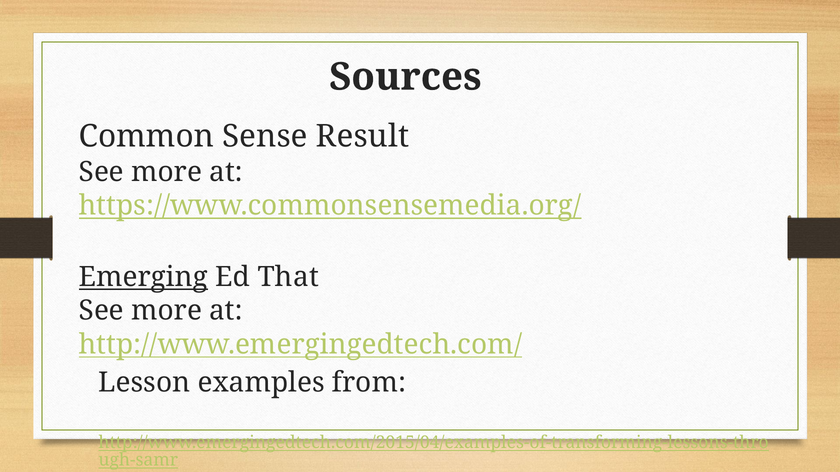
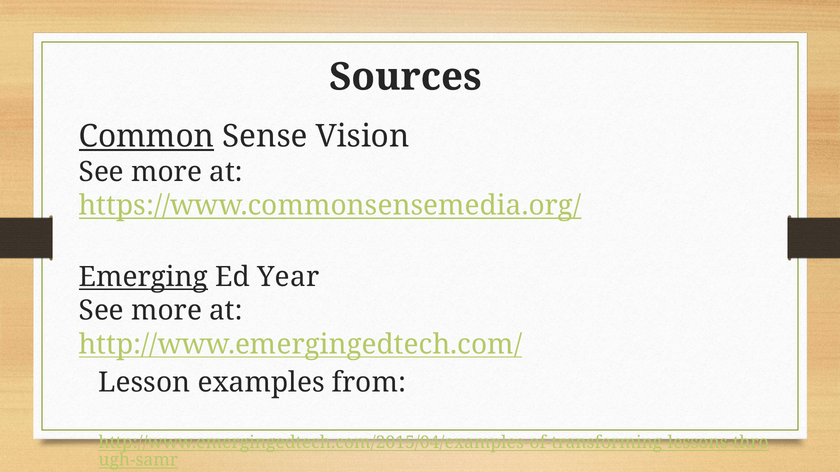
Common underline: none -> present
Result: Result -> Vision
That: That -> Year
